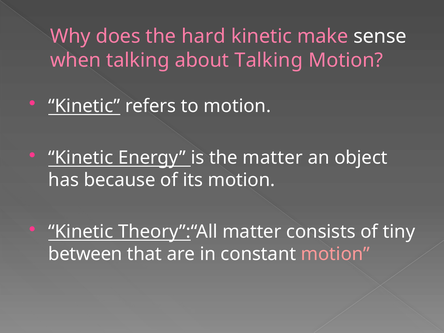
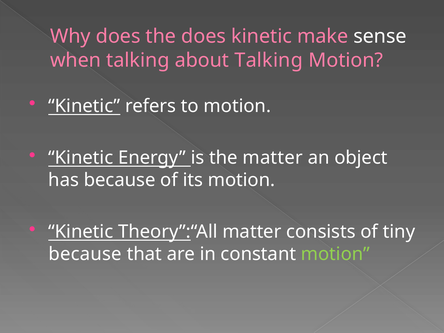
the hard: hard -> does
between at (85, 254): between -> because
motion at (335, 254) colour: pink -> light green
